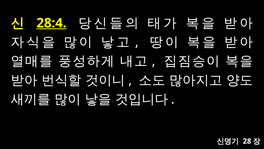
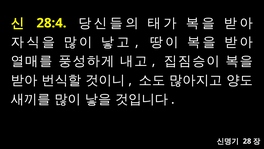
28:4 underline: present -> none
